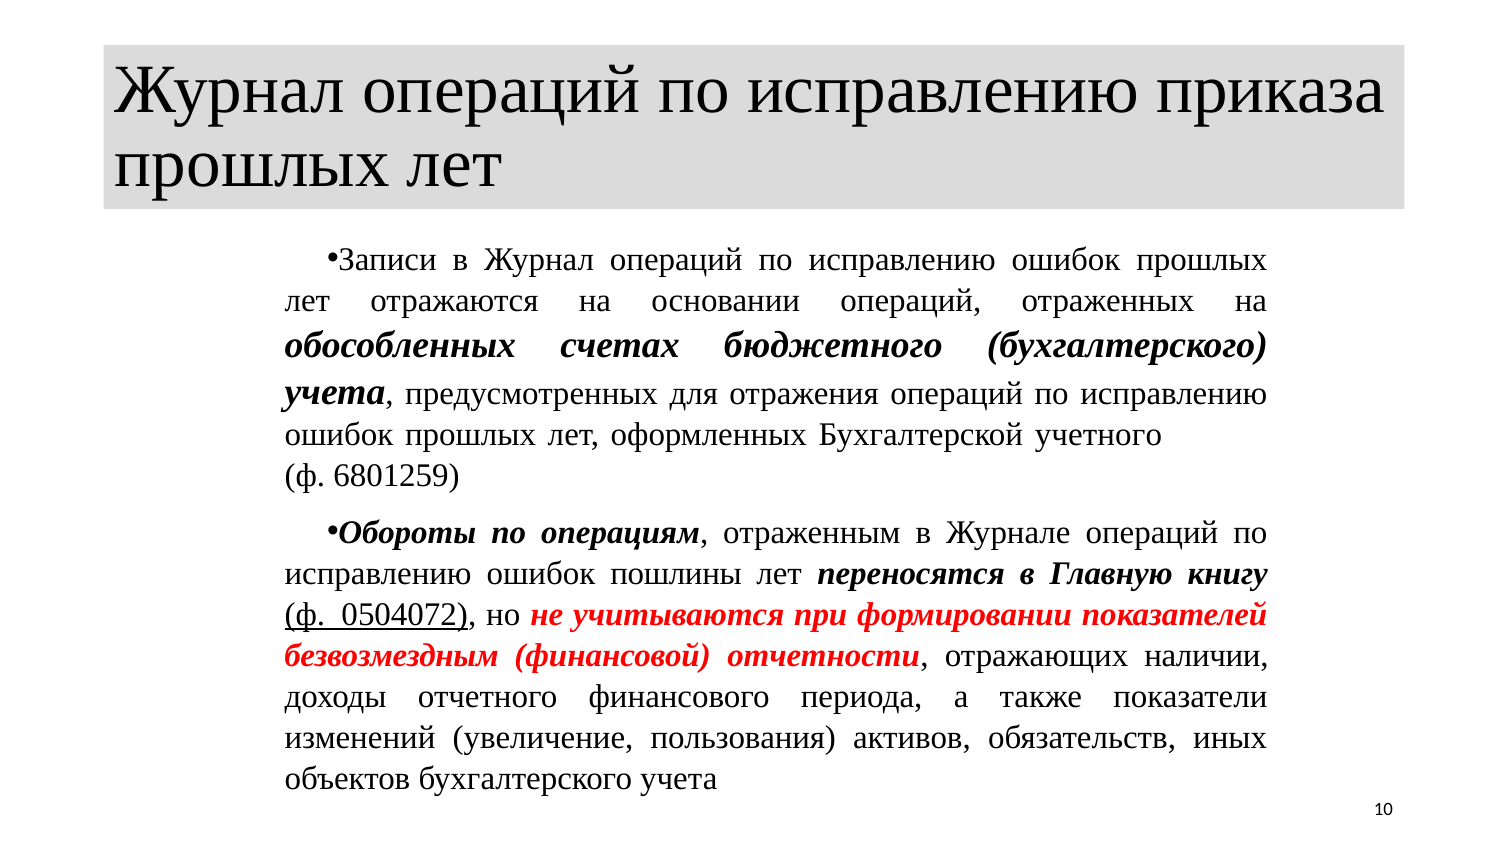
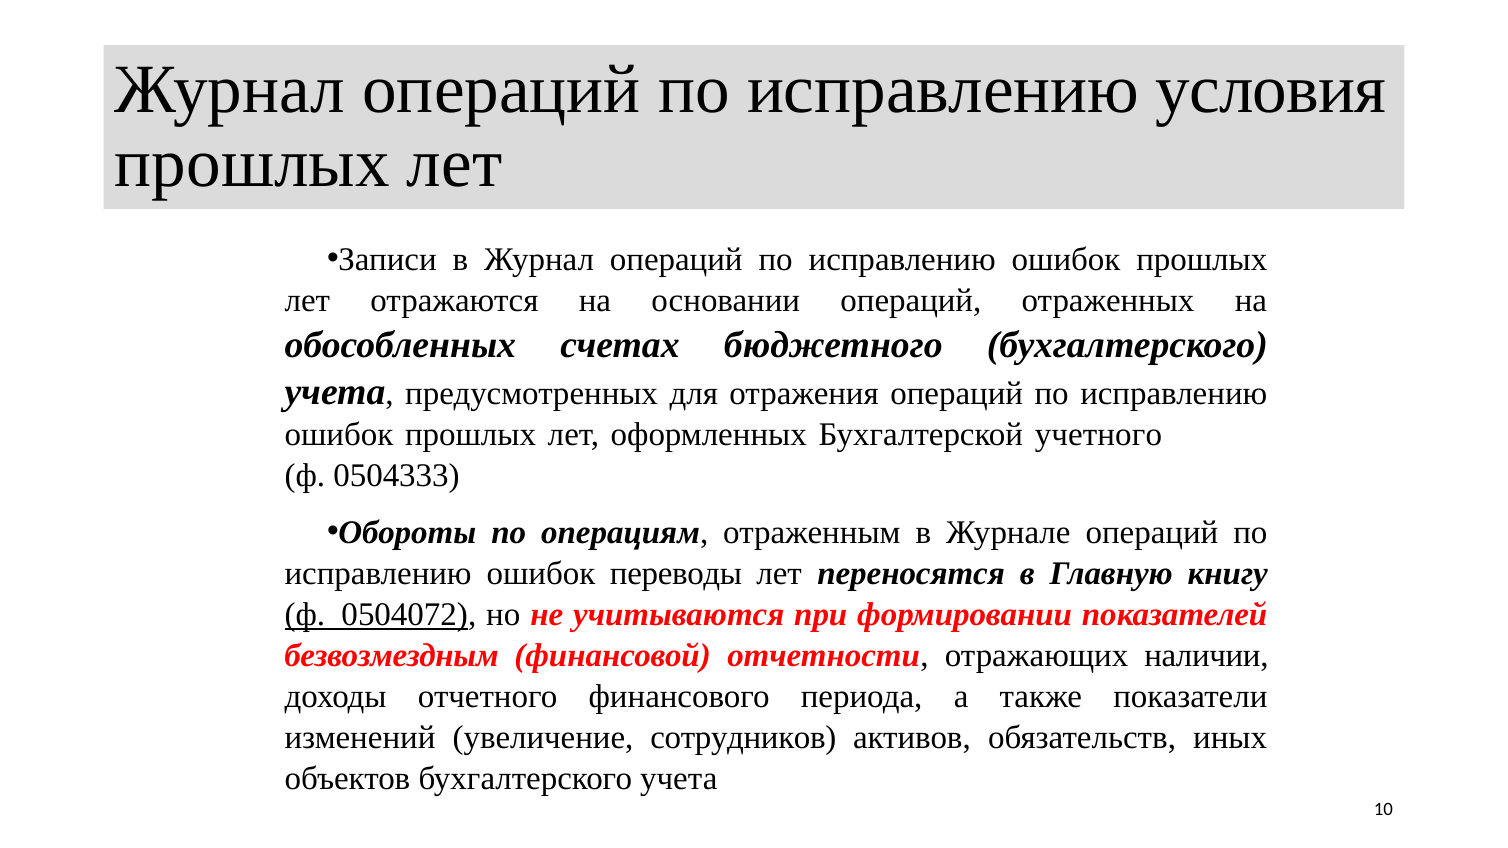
приказа: приказа -> условия
6801259: 6801259 -> 0504333
пошлины: пошлины -> переводы
пользования: пользования -> сотрудников
